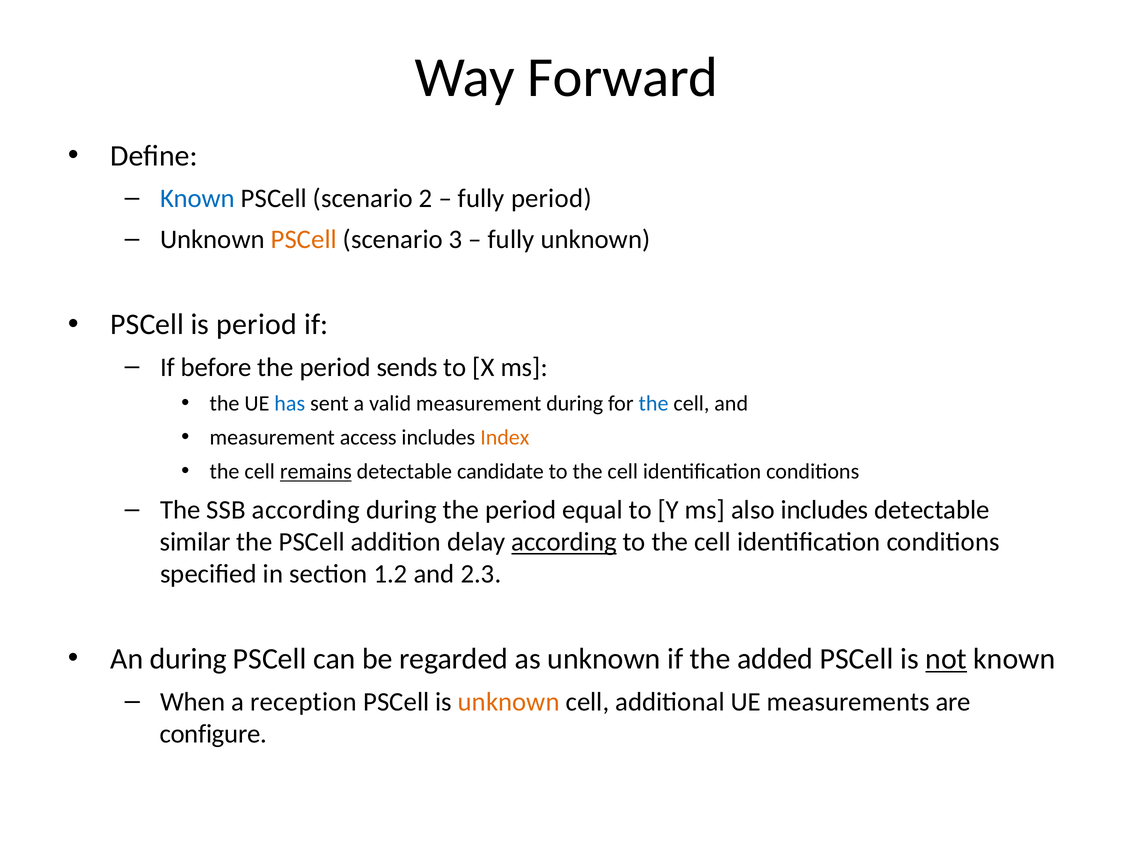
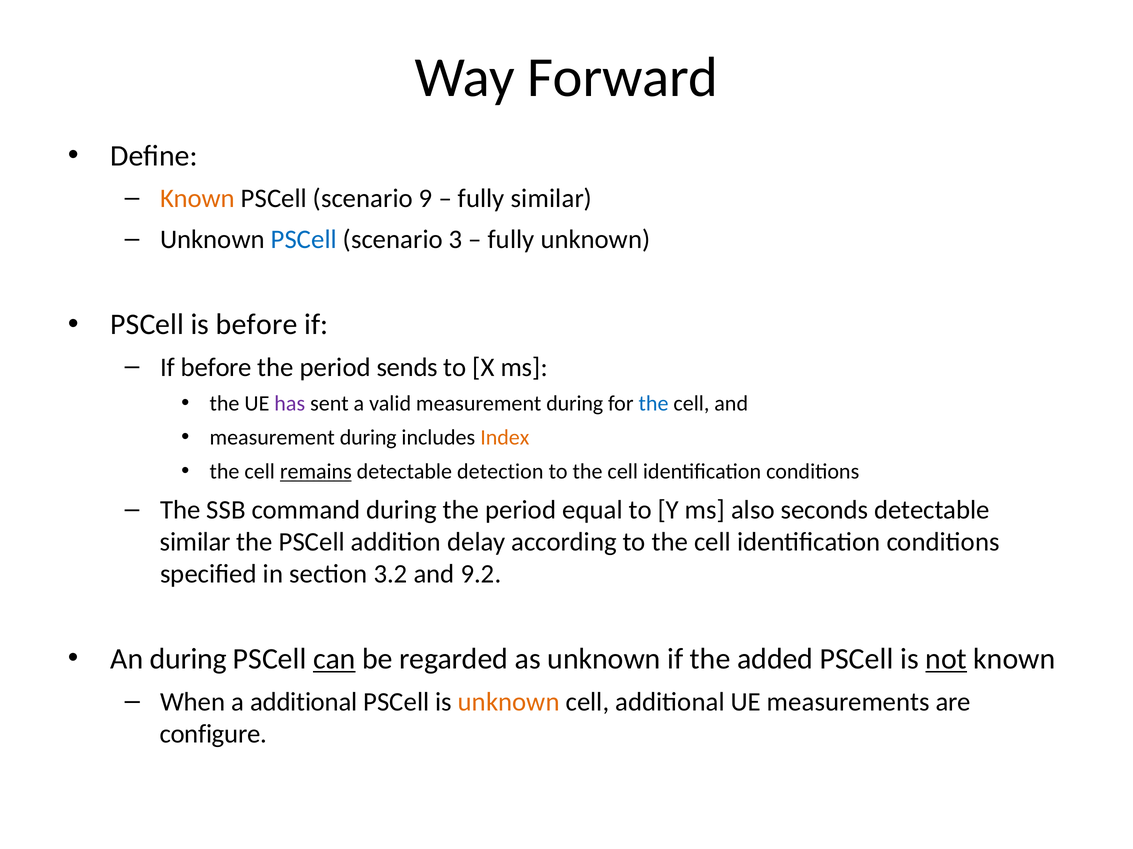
Known at (197, 199) colour: blue -> orange
2: 2 -> 9
fully period: period -> similar
PSCell at (304, 240) colour: orange -> blue
is period: period -> before
has colour: blue -> purple
access at (368, 438): access -> during
candidate: candidate -> detection
SSB according: according -> command
also includes: includes -> seconds
according at (564, 543) underline: present -> none
1.2: 1.2 -> 3.2
2.3: 2.3 -> 9.2
can underline: none -> present
a reception: reception -> additional
